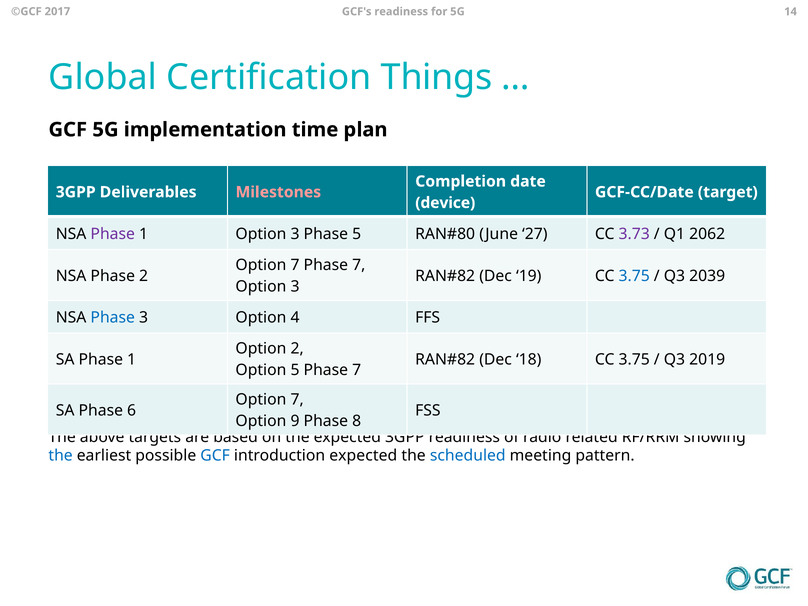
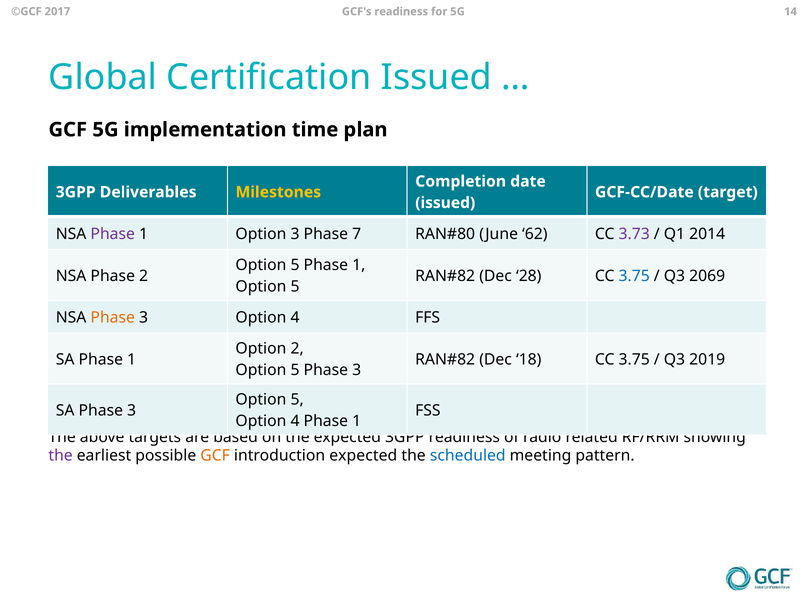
Certification Things: Things -> Issued
Milestones colour: pink -> yellow
device at (445, 203): device -> issued
Phase 5: 5 -> 7
27: 27 -> 62
2062: 2062 -> 2014
7 at (295, 265): 7 -> 5
7 at (359, 265): 7 -> 1
19: 19 -> 28
2039: 2039 -> 2069
3 at (295, 287): 3 -> 5
Phase at (113, 318) colour: blue -> orange
5 Phase 7: 7 -> 3
7 at (297, 400): 7 -> 5
SA Phase 6: 6 -> 3
9 at (295, 421): 9 -> 4
8 at (357, 421): 8 -> 1
the at (61, 456) colour: blue -> purple
GCF at (215, 456) colour: blue -> orange
